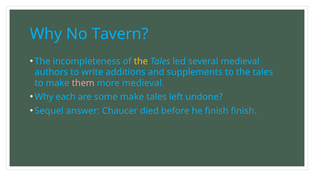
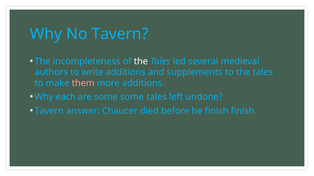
the at (141, 61) colour: yellow -> white
more medieval: medieval -> additions
some make: make -> some
Sequel at (49, 111): Sequel -> Tavern
